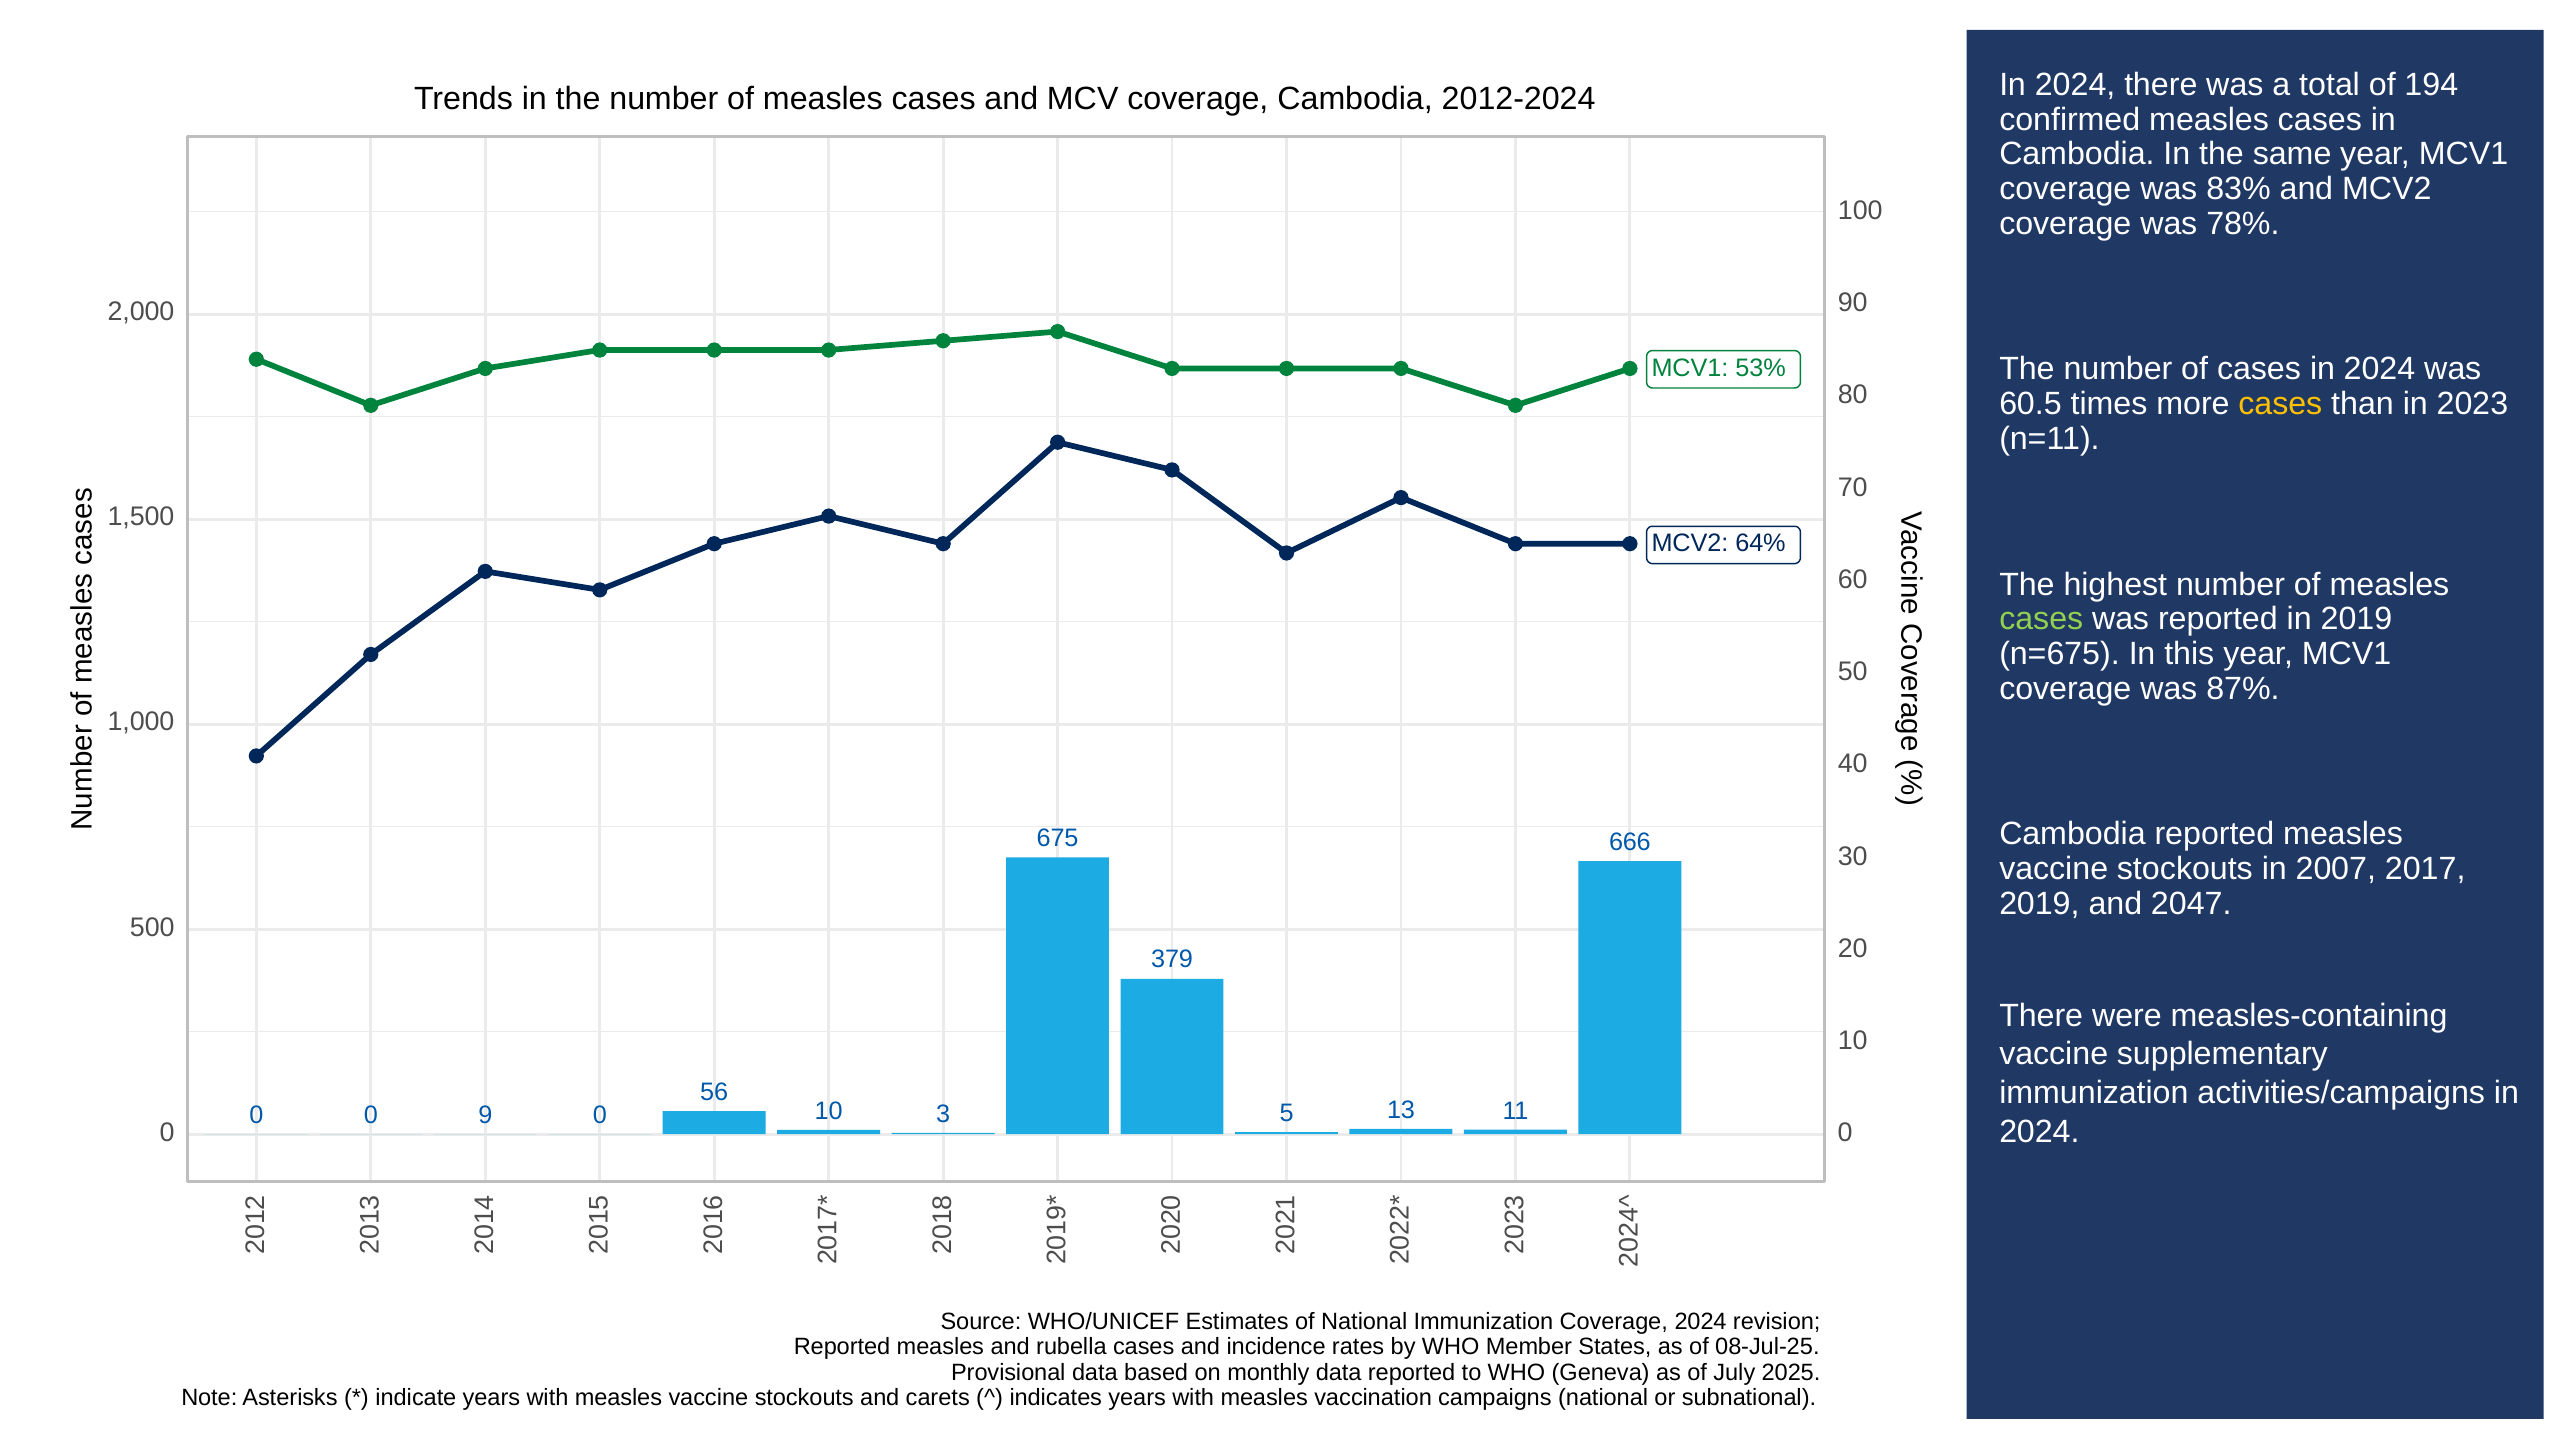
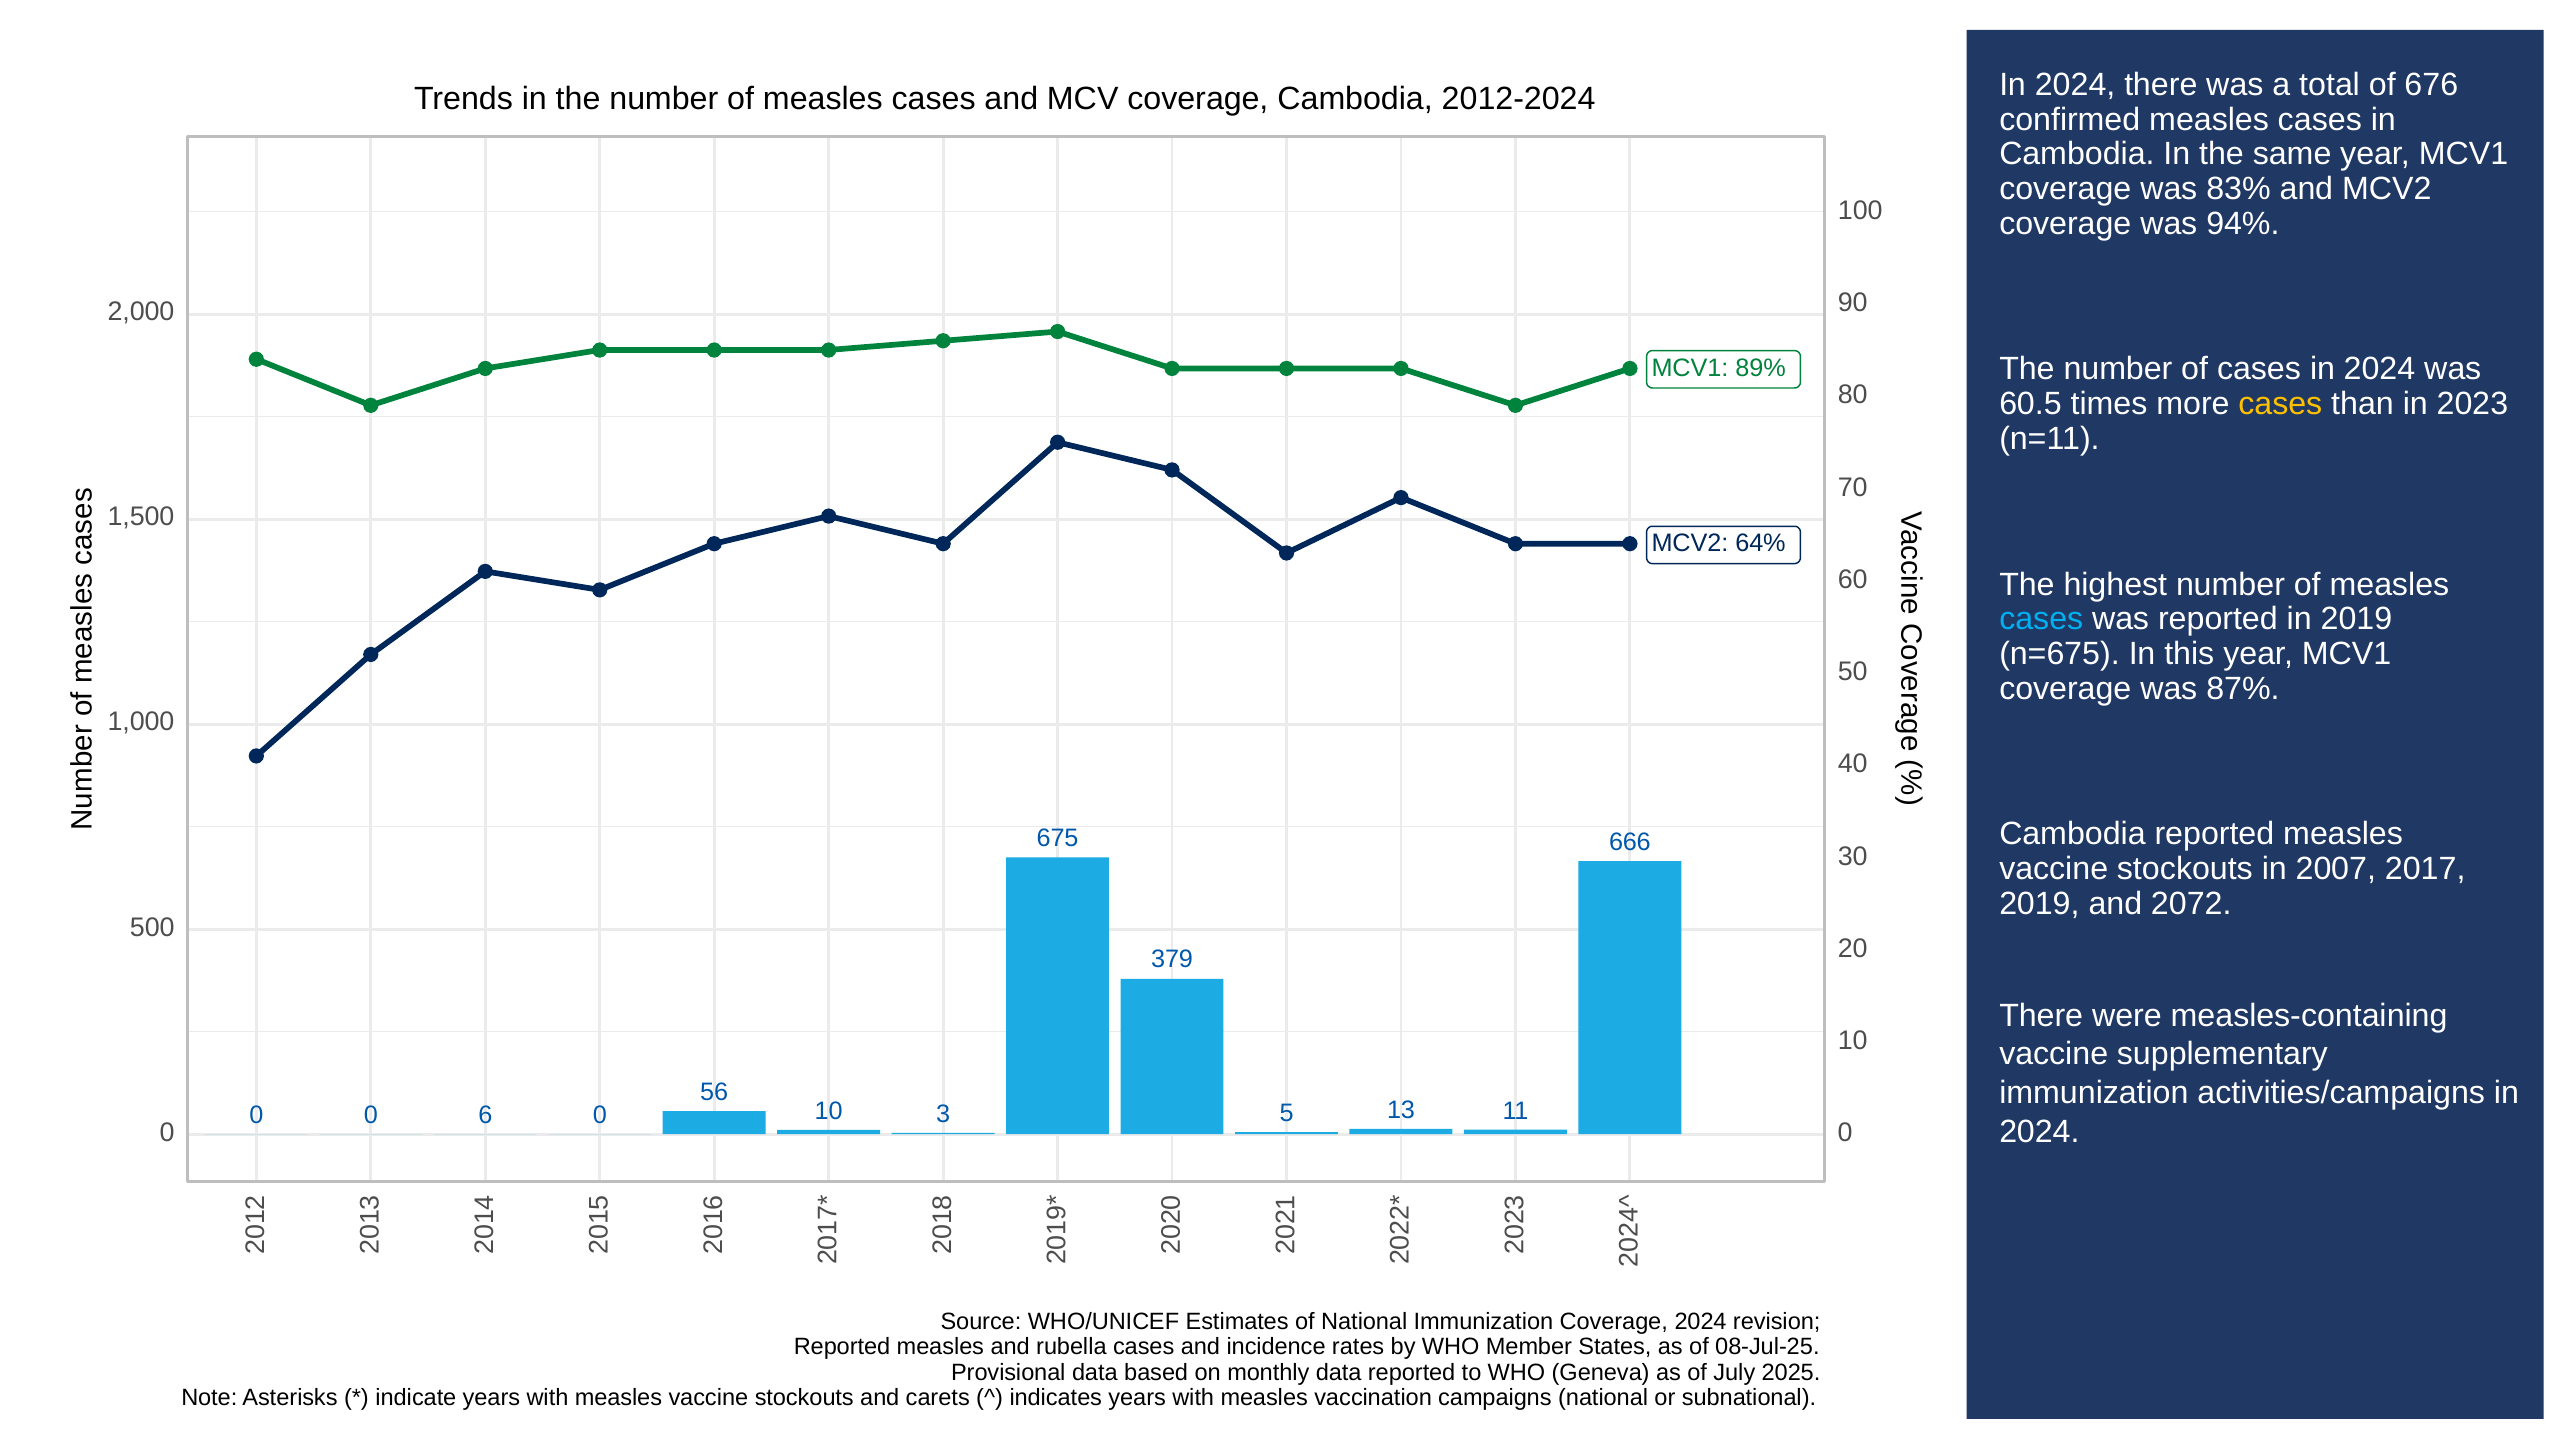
194: 194 -> 676
78%: 78% -> 94%
53%: 53% -> 89%
cases at (2041, 619) colour: light green -> light blue
2047: 2047 -> 2072
0 9: 9 -> 6
